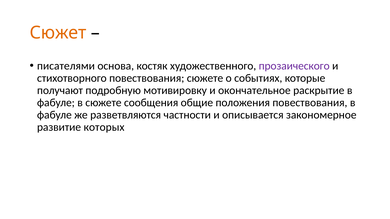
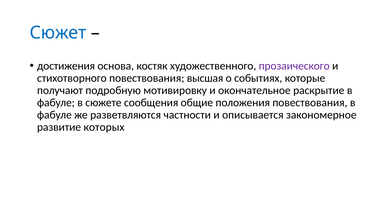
Сюжет colour: orange -> blue
писателями: писателями -> достижения
повествования сюжете: сюжете -> высшая
